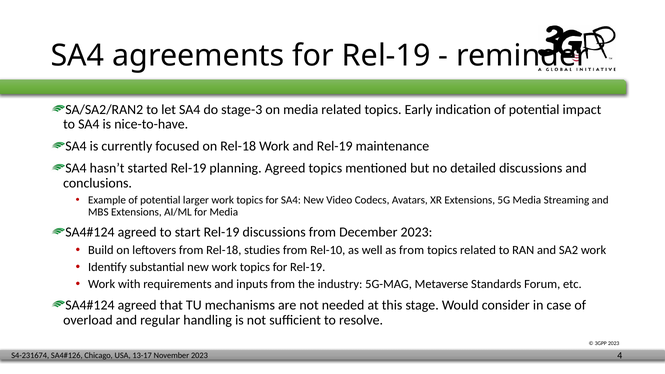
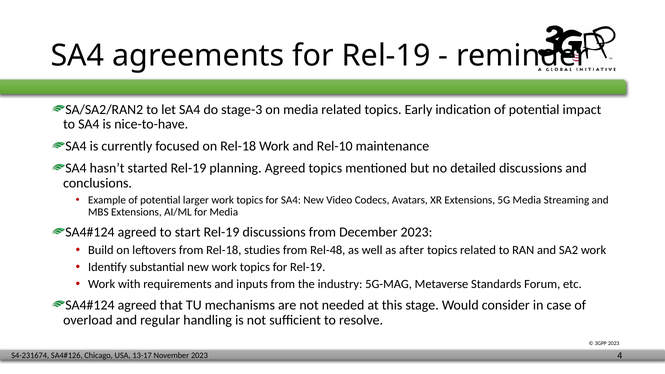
and Rel-19: Rel-19 -> Rel-10
Rel-10: Rel-10 -> Rel-48
as from: from -> after
